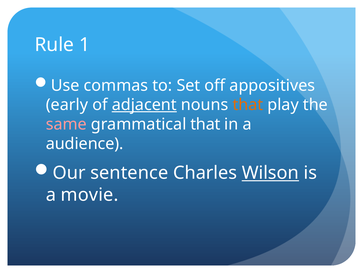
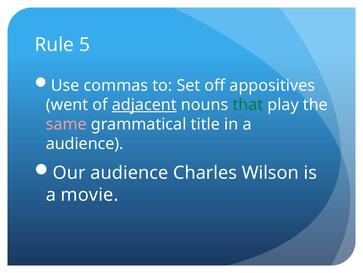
1: 1 -> 5
early: early -> went
that at (248, 105) colour: orange -> green
grammatical that: that -> title
Our sentence: sentence -> audience
Wilson underline: present -> none
